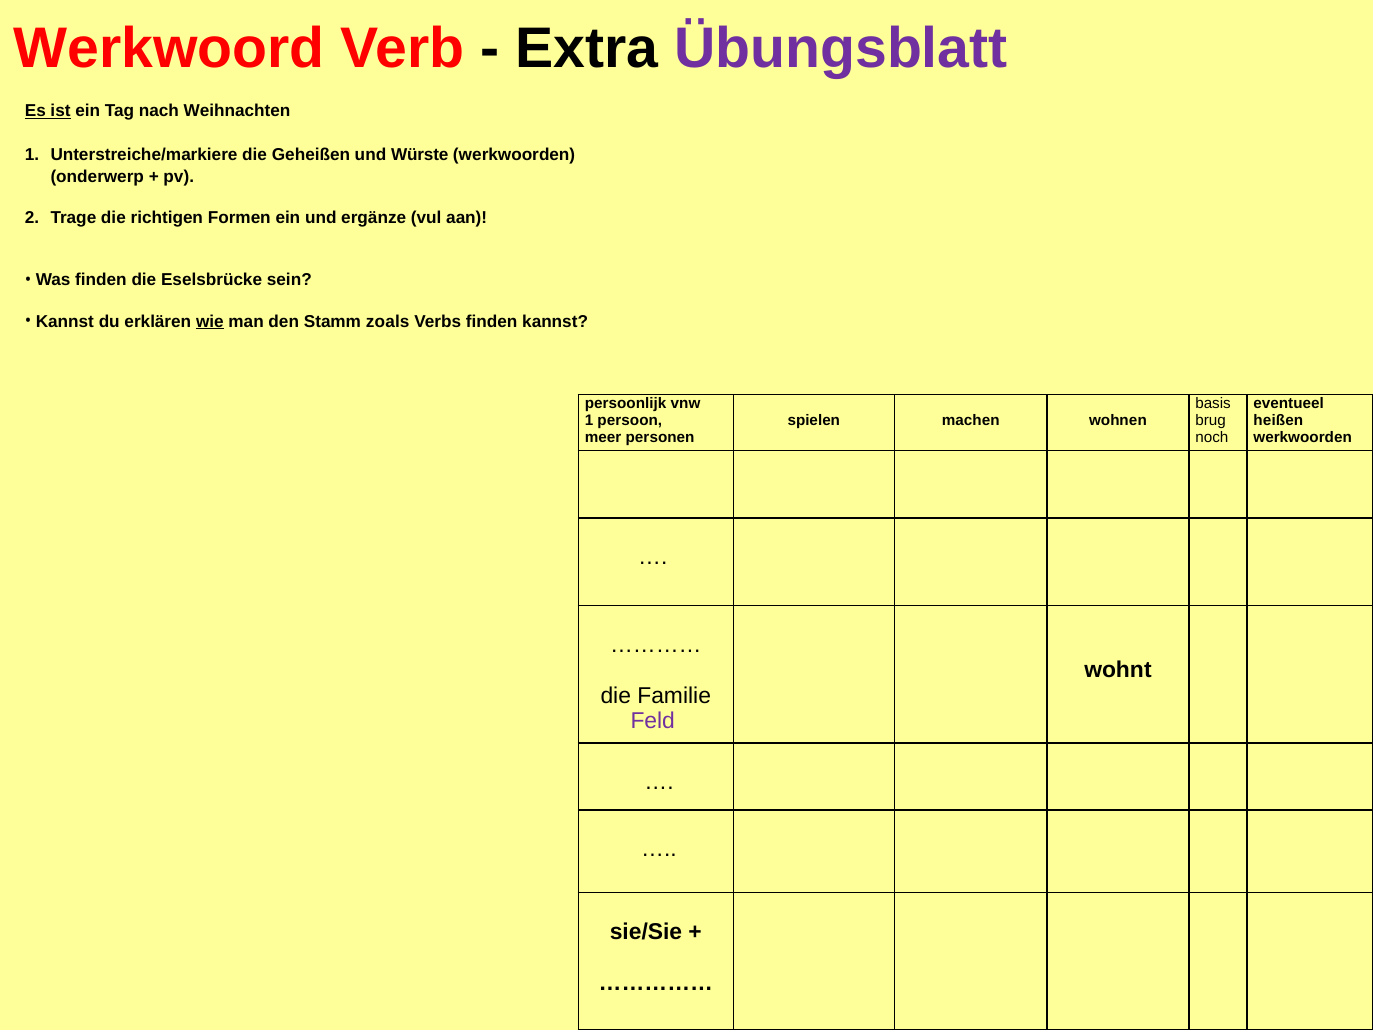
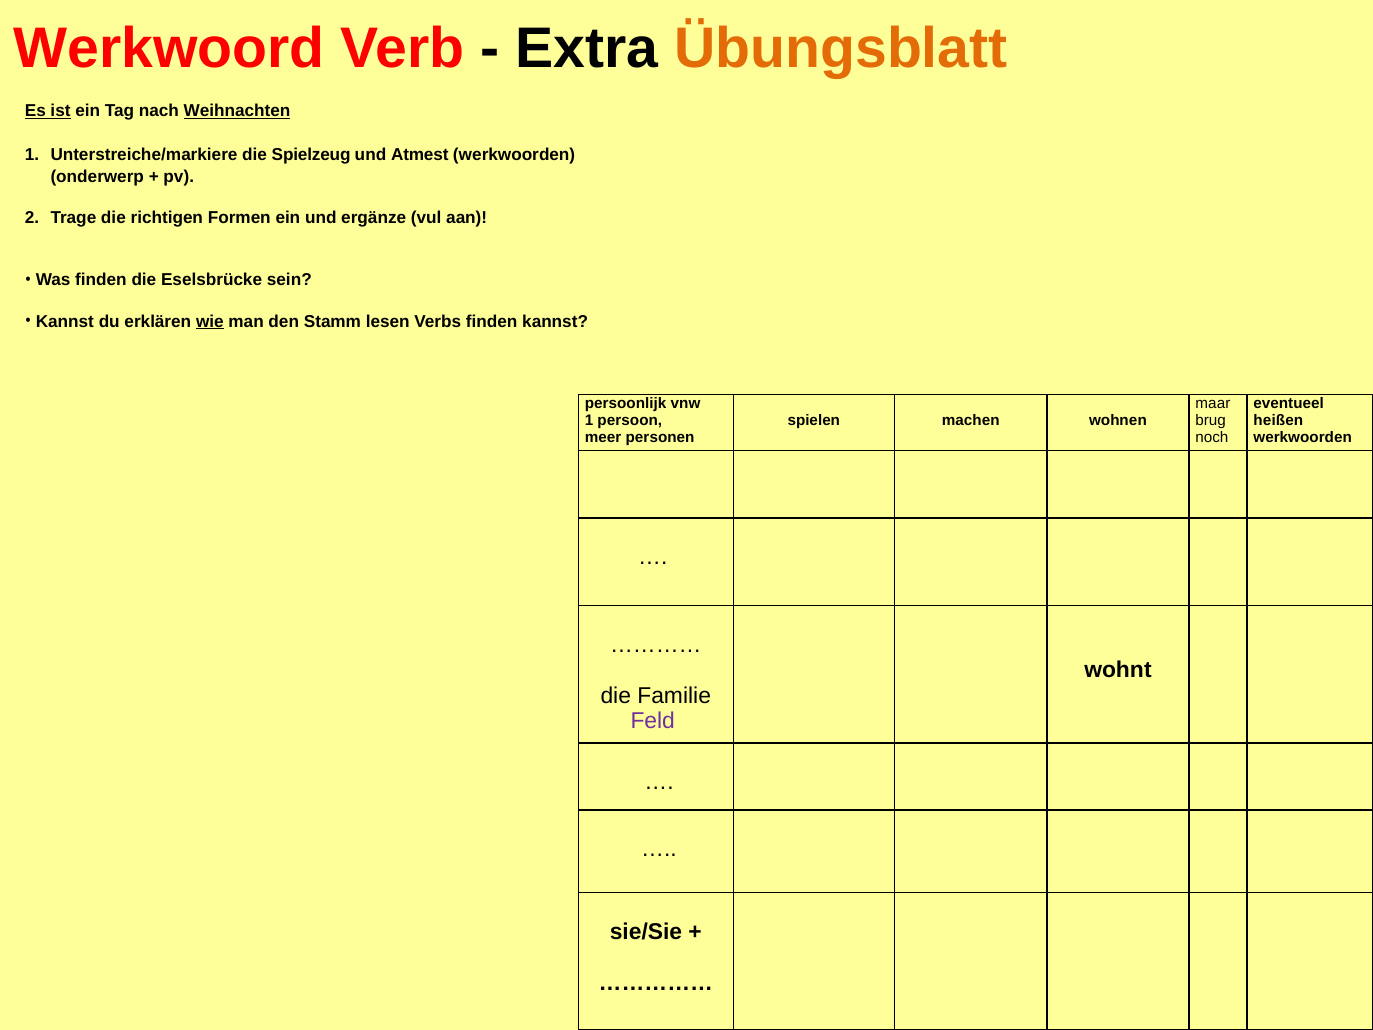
Übungsblatt colour: purple -> orange
Weihnachten underline: none -> present
Geheißen: Geheißen -> Spielzeug
Würste: Würste -> Atmest
zoals: zoals -> lesen
basis: basis -> maar
